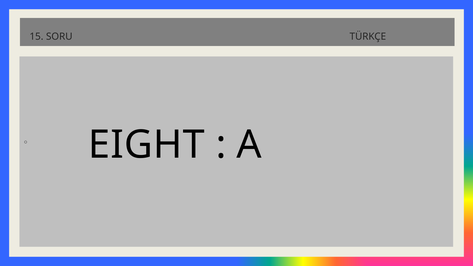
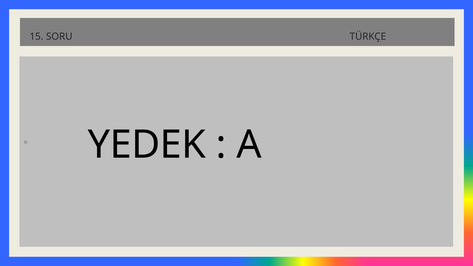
EIGHT: EIGHT -> YEDEK
